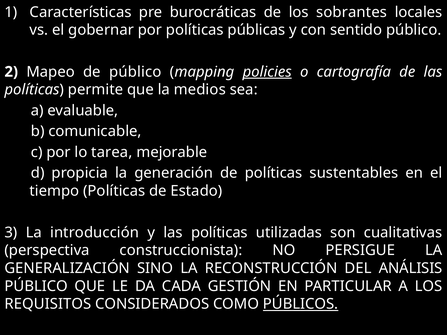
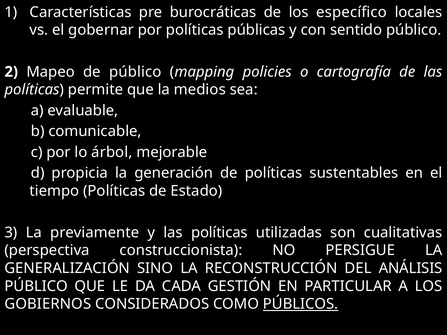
sobrantes: sobrantes -> específico
policies underline: present -> none
tarea: tarea -> árbol
introducción: introducción -> previamente
REQUISITOS: REQUISITOS -> GOBIERNOS
